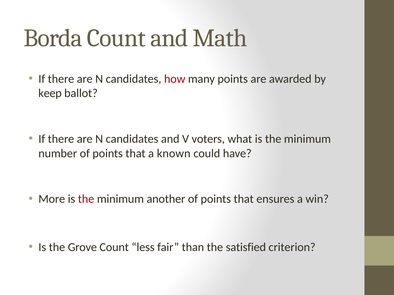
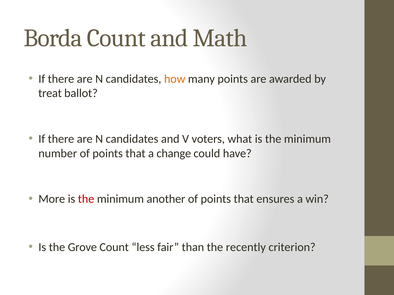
how colour: red -> orange
keep: keep -> treat
known: known -> change
satisfied: satisfied -> recently
